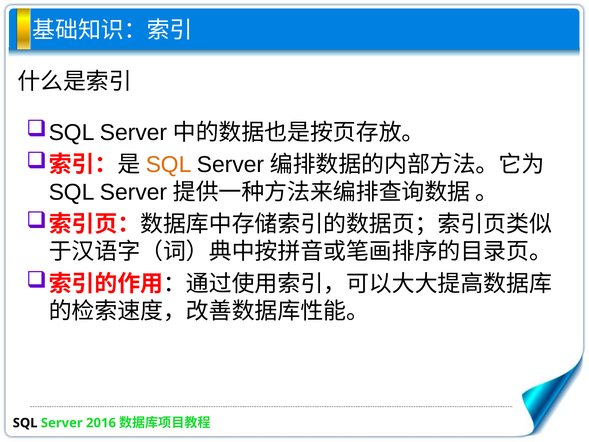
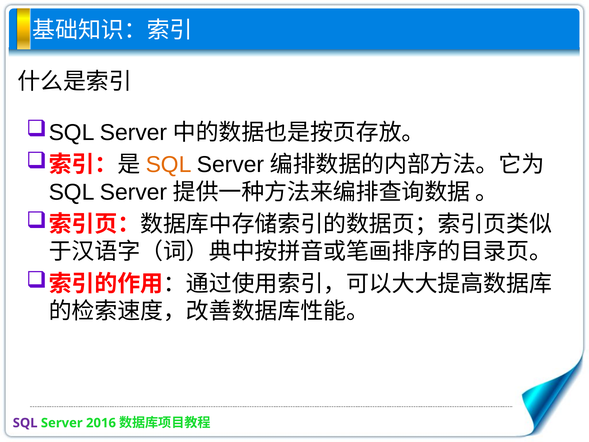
SQL at (25, 423) colour: black -> purple
